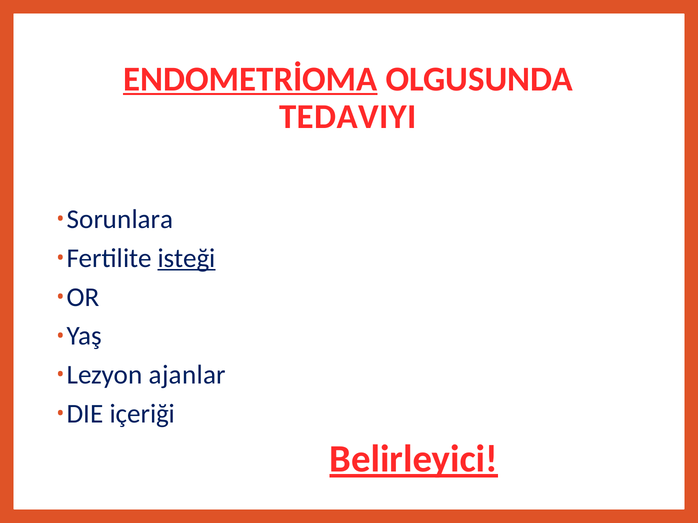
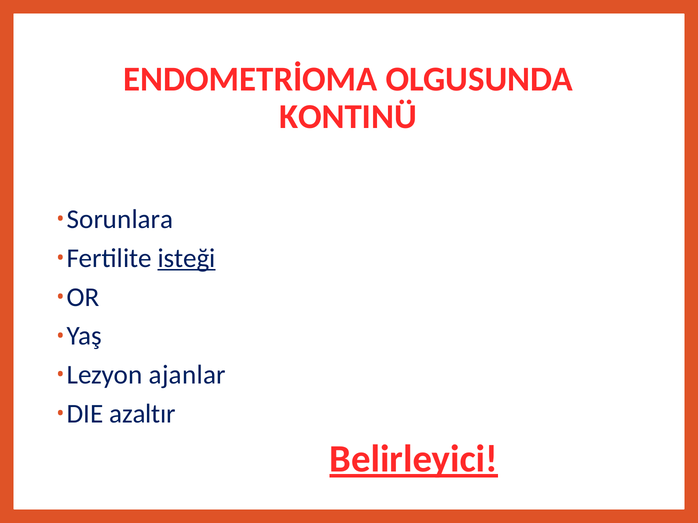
ENDOMETRİOMA underline: present -> none
TEDAVIYI: TEDAVIYI -> KONTINÜ
içeriği: içeriği -> azaltır
